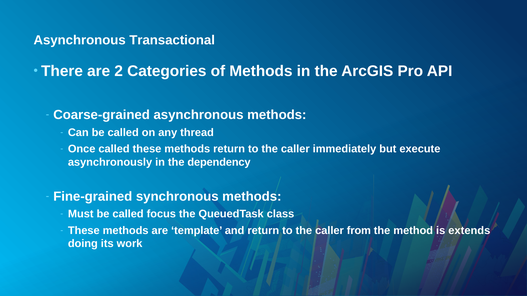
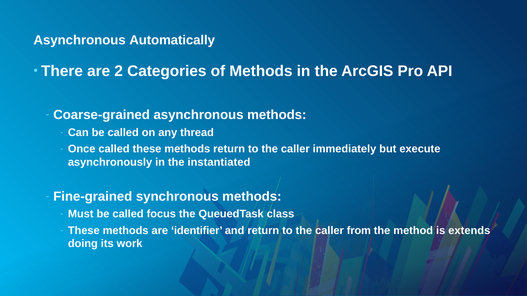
Transactional: Transactional -> Automatically
dependency: dependency -> instantiated
template: template -> identifier
